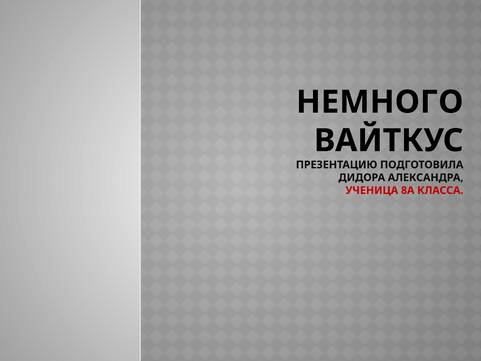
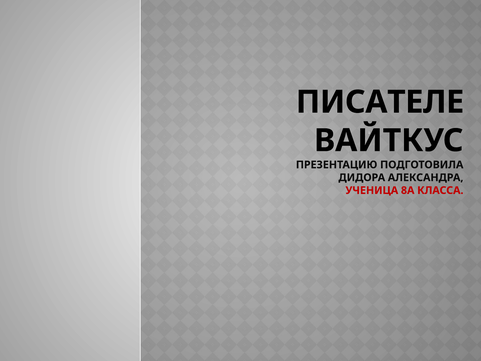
НЕМНОГО: НЕМНОГО -> ПИСАТЕЛЕ
